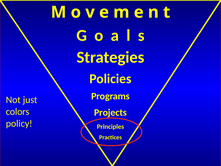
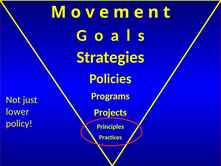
colors: colors -> lower
